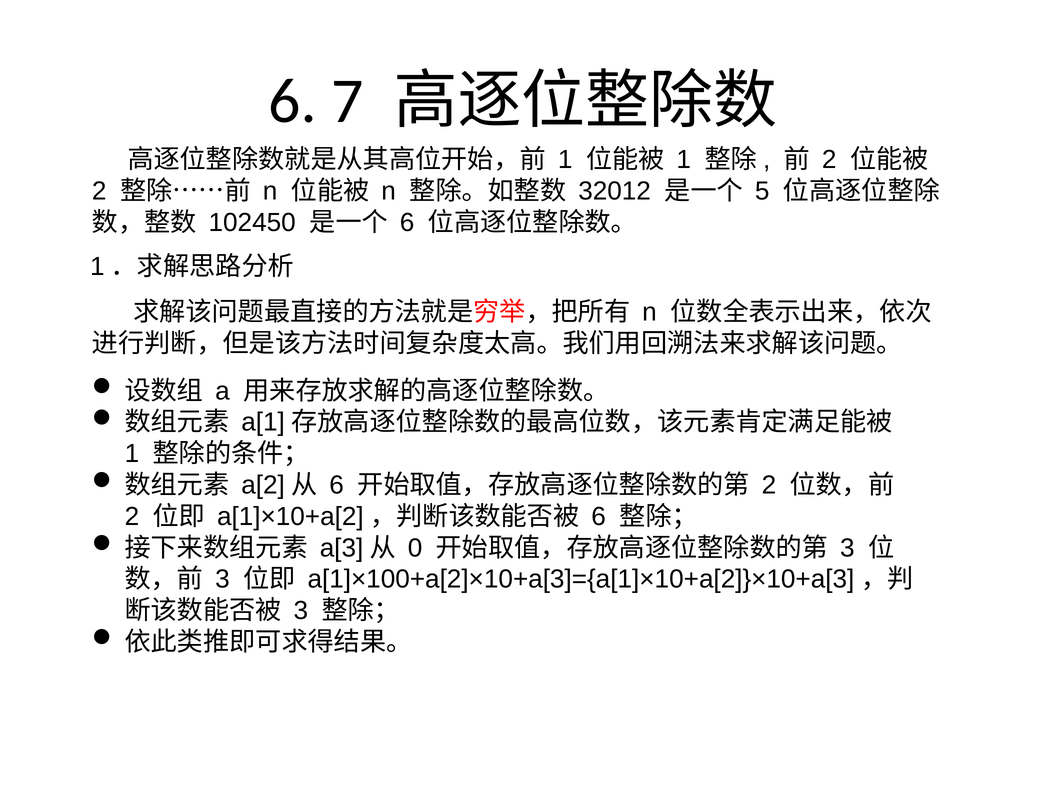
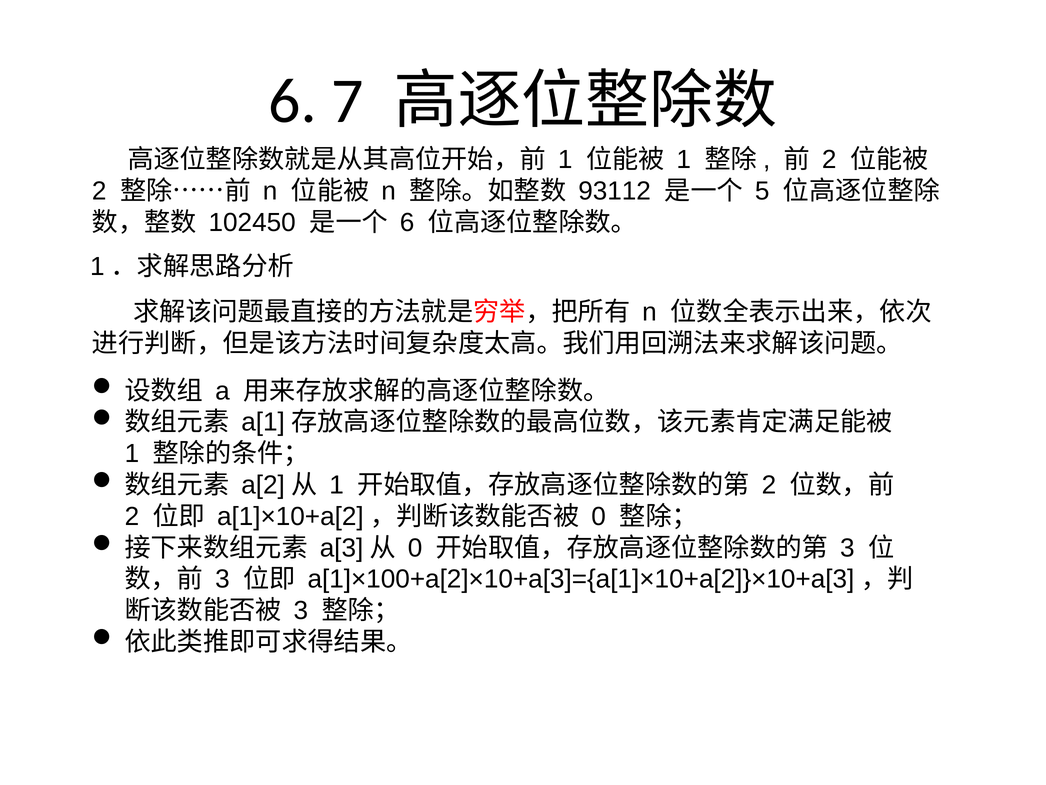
32012: 32012 -> 93112
6 at (337, 485): 6 -> 1
6 at (599, 516): 6 -> 0
